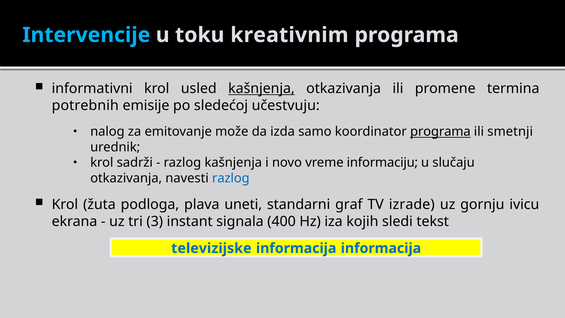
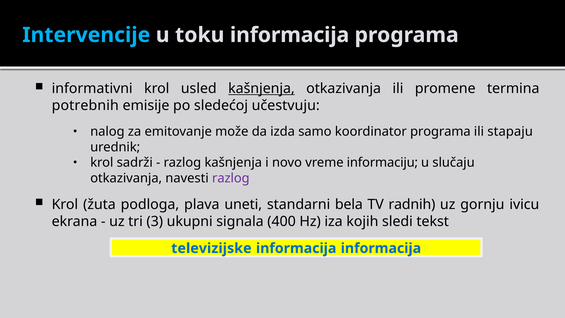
toku kreativnim: kreativnim -> informacija
programa at (440, 132) underline: present -> none
smetnji: smetnji -> stapaju
razlog at (231, 178) colour: blue -> purple
graf: graf -> bela
izrade: izrade -> radnih
instant: instant -> ukupni
